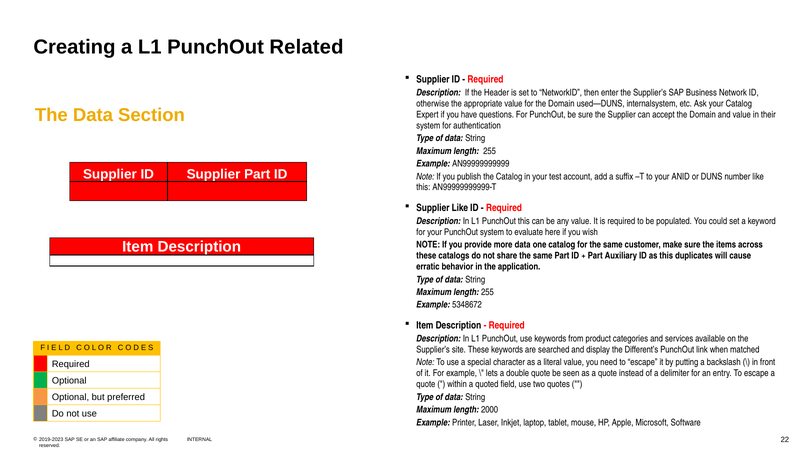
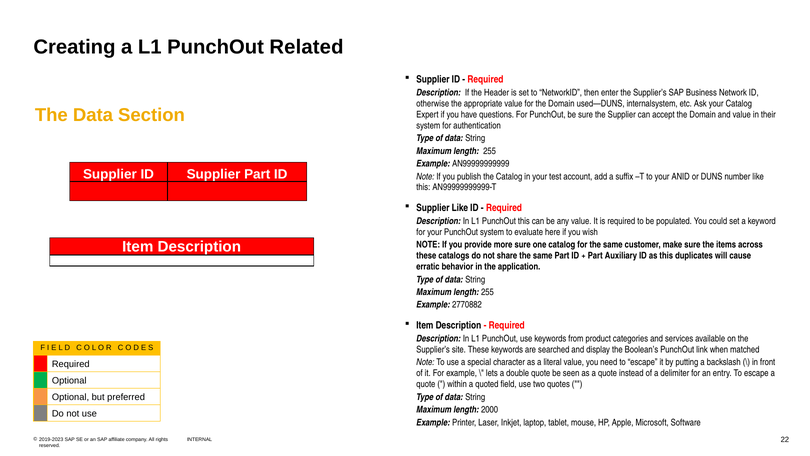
more data: data -> sure
5348672: 5348672 -> 2770882
Different’s: Different’s -> Boolean’s
